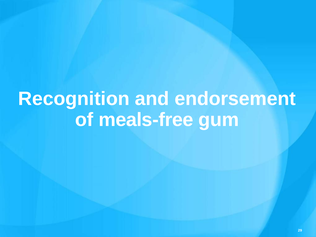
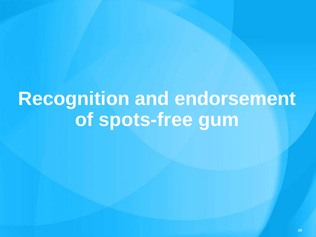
meals-free: meals-free -> spots-free
